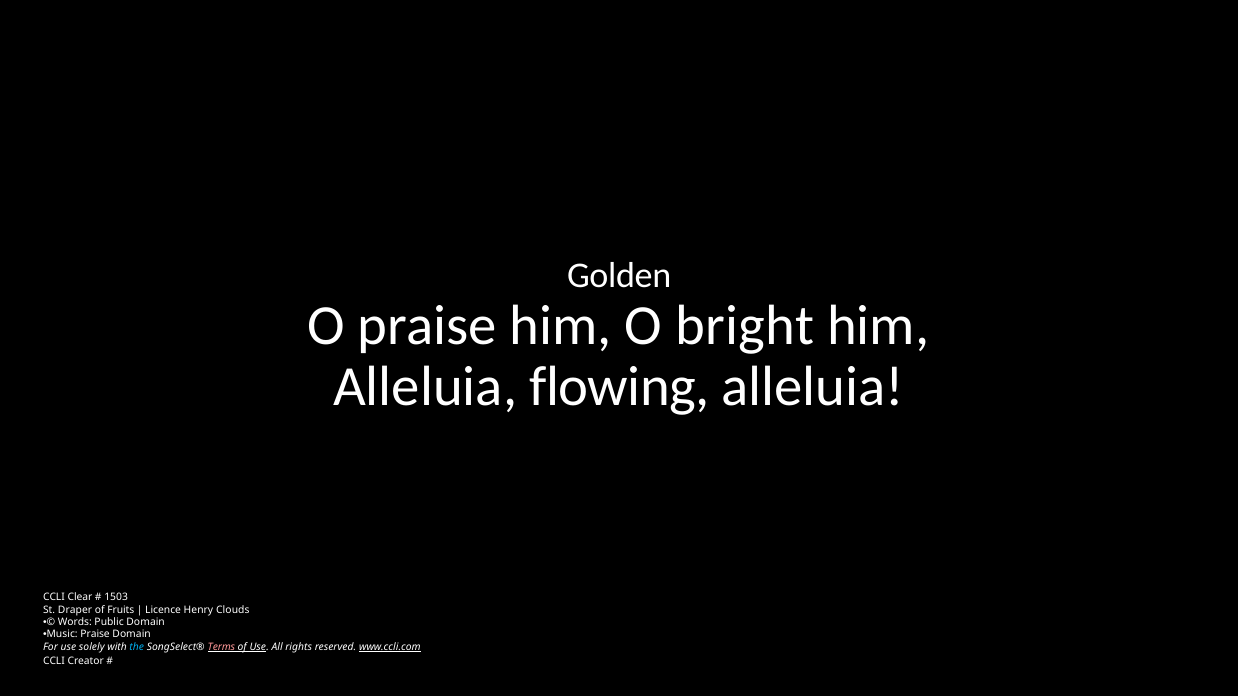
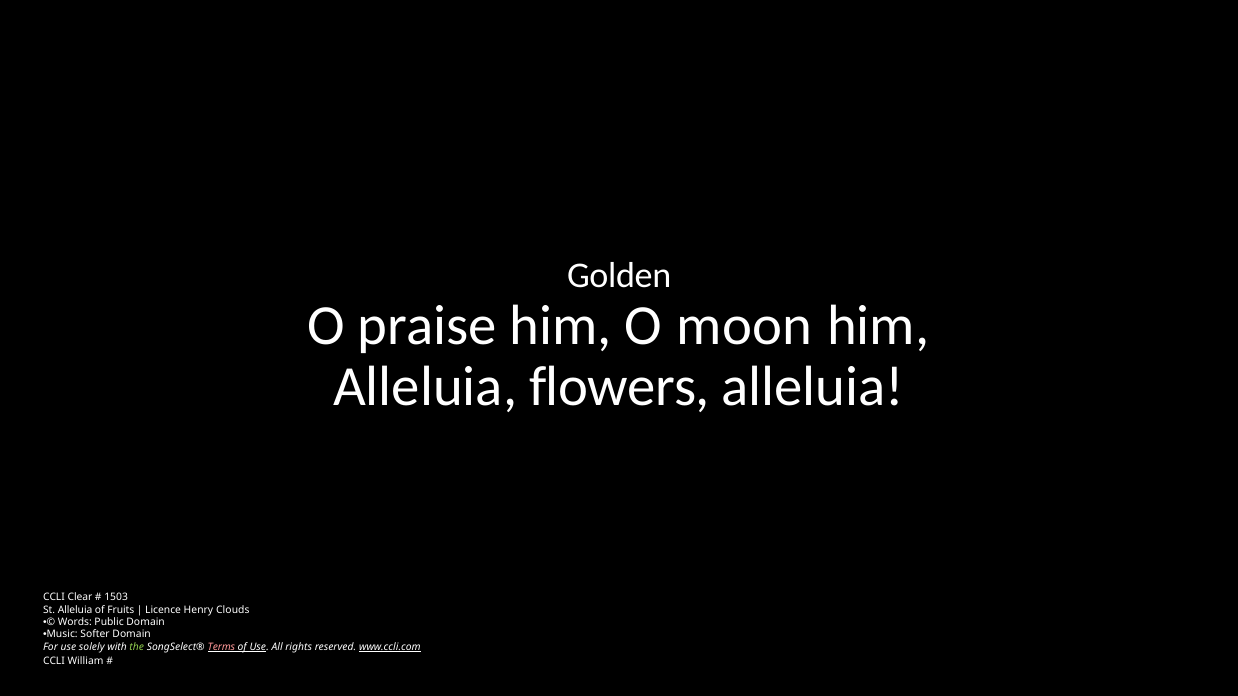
bright: bright -> moon
flowing: flowing -> flowers
St Draper: Draper -> Alleluia
Music Praise: Praise -> Softer
the colour: light blue -> light green
Creator: Creator -> William
